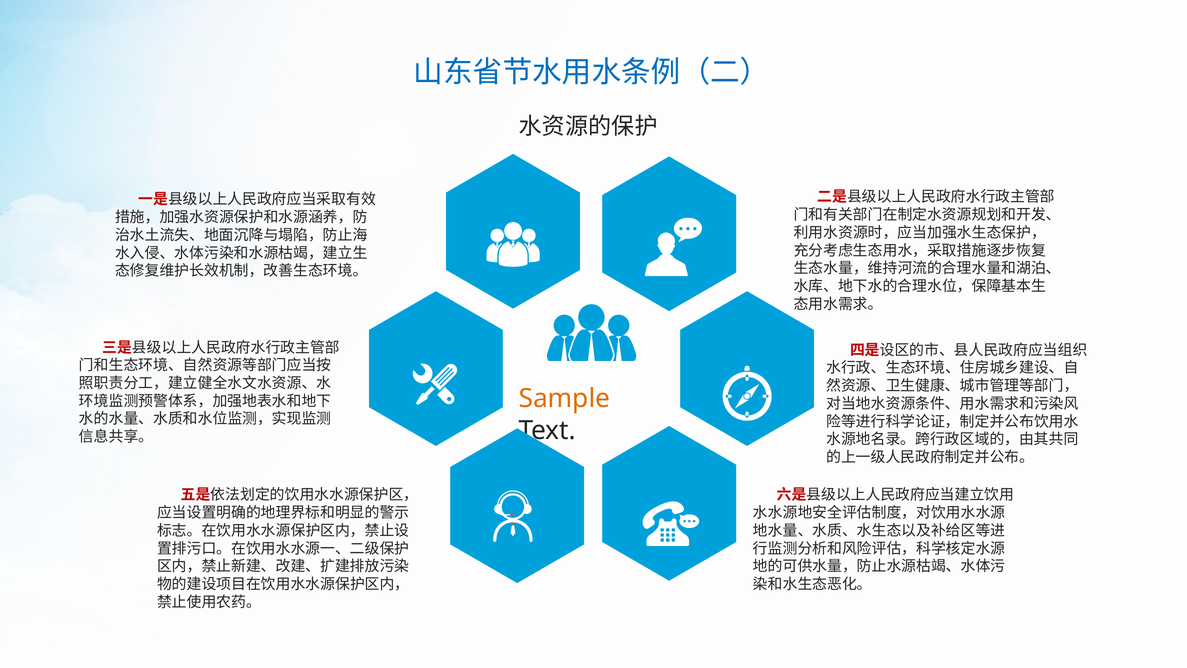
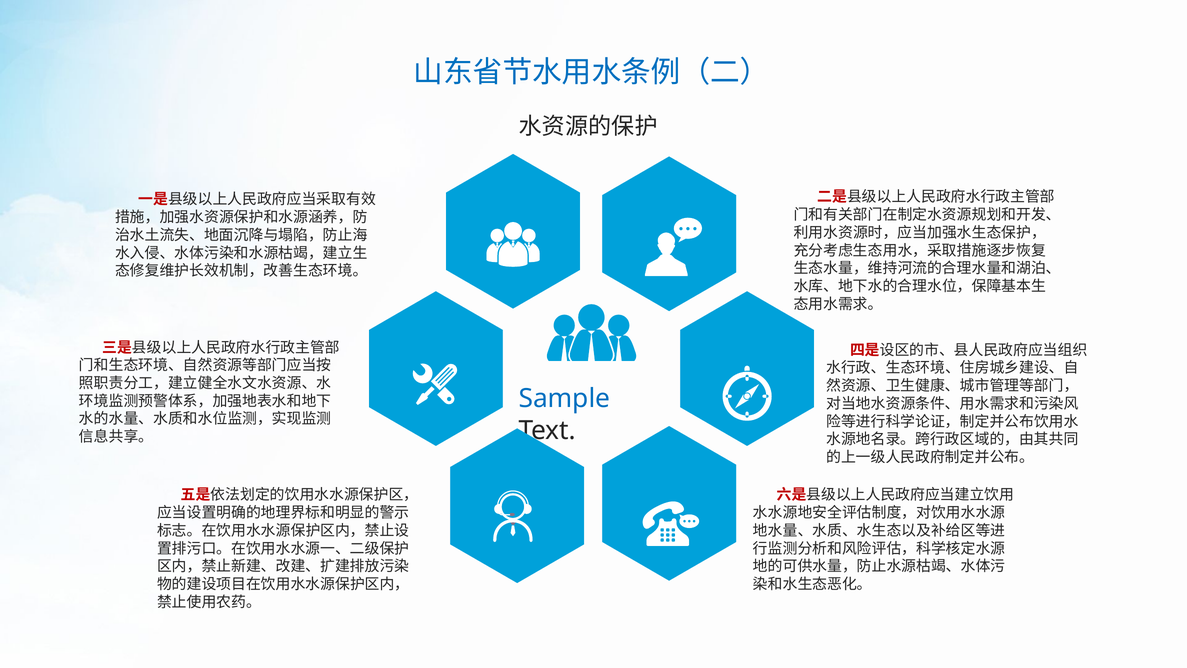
Sample colour: orange -> blue
